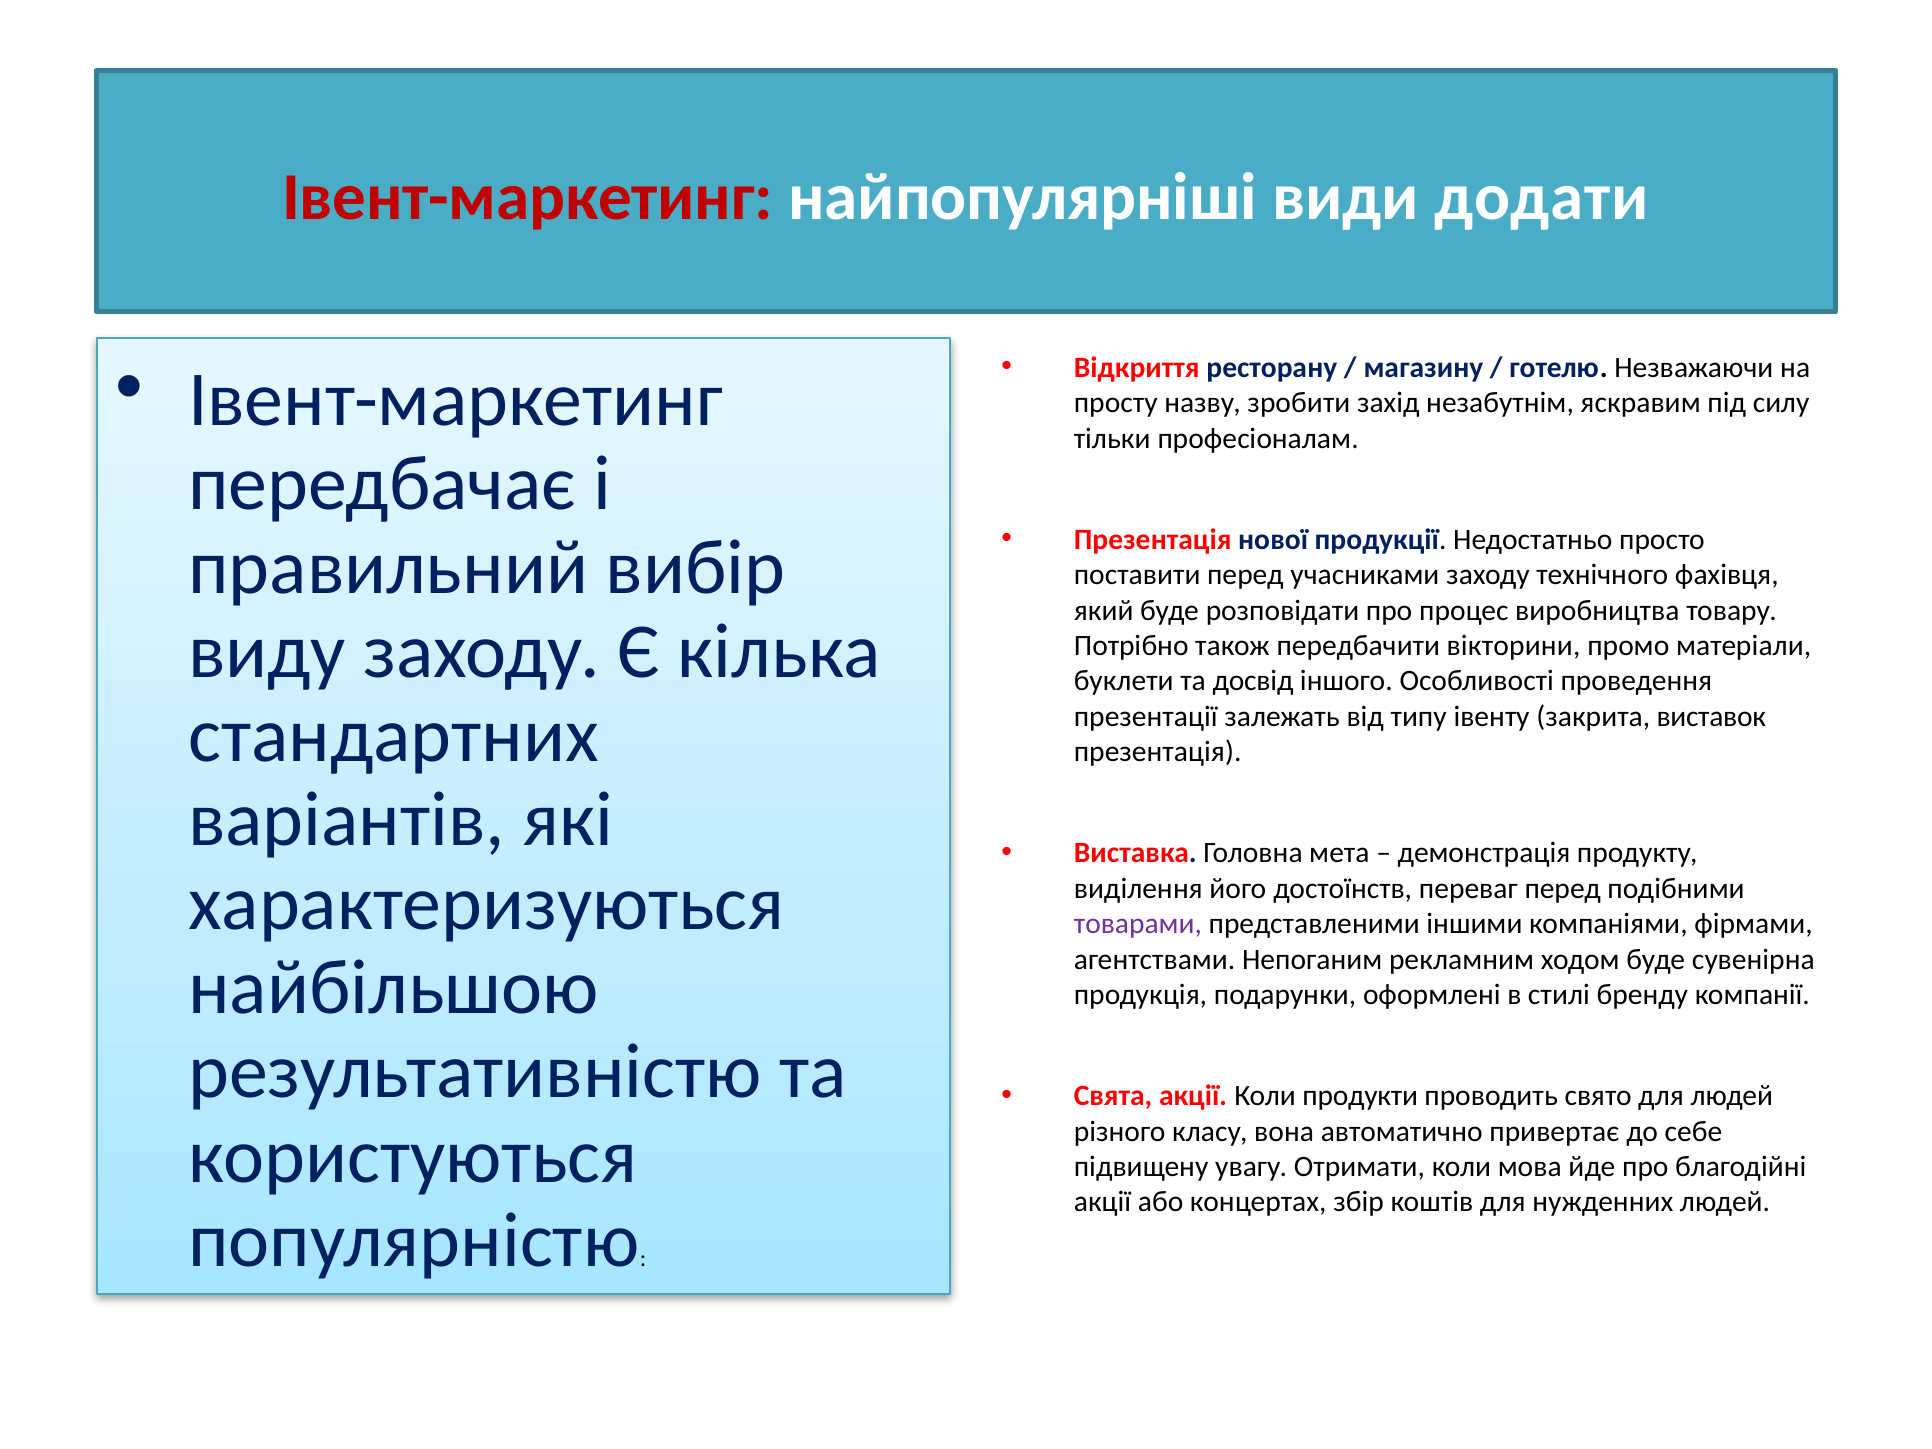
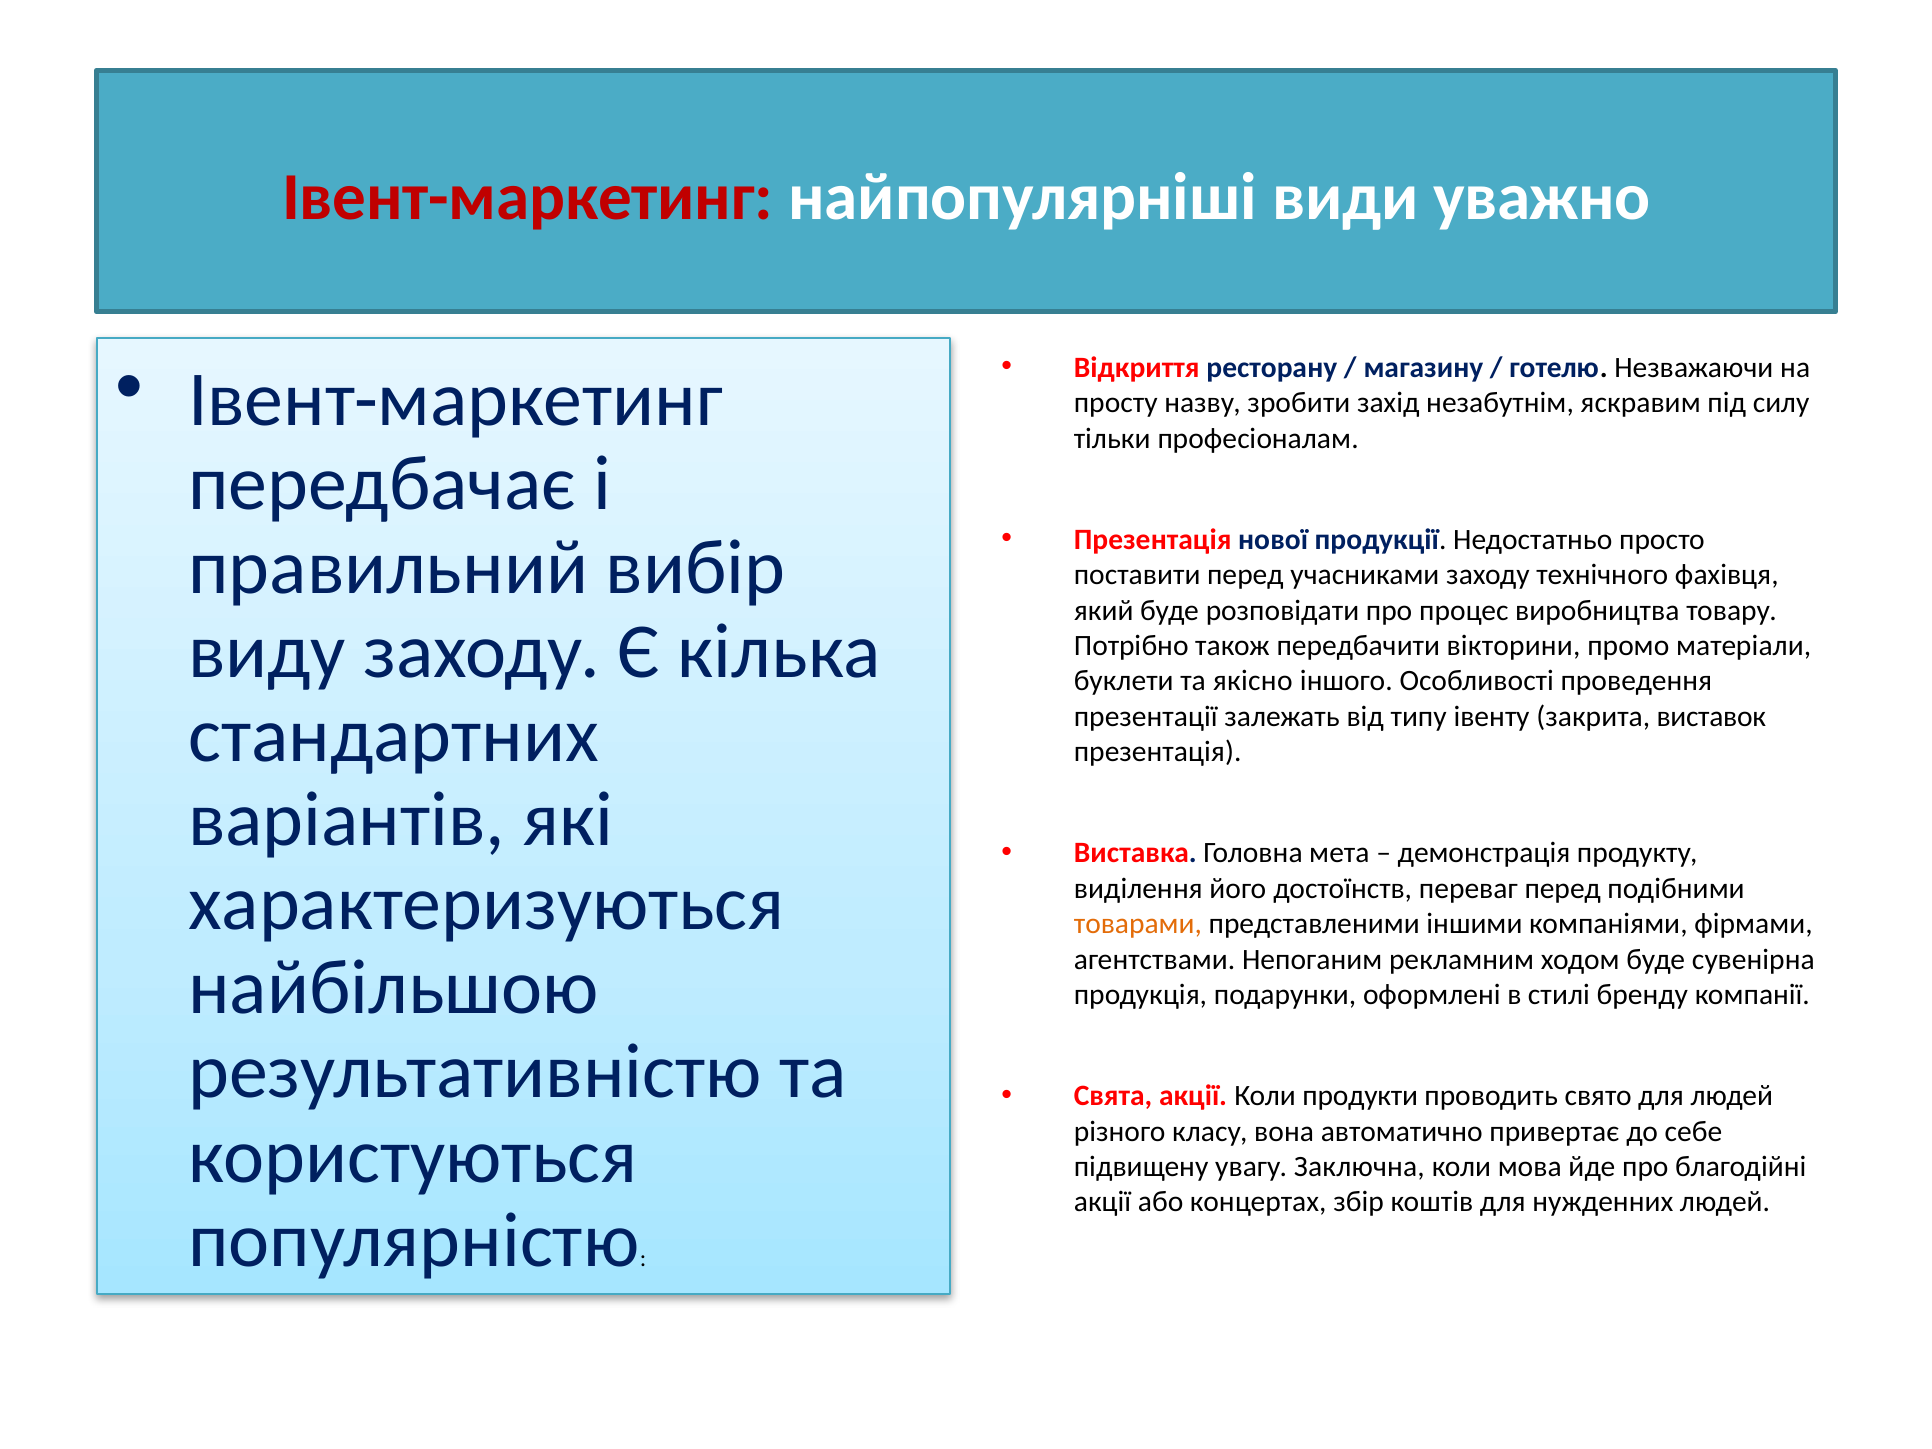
додати: додати -> уважно
досвід: досвід -> якісно
товарами colour: purple -> orange
Отримати: Отримати -> Заключна
